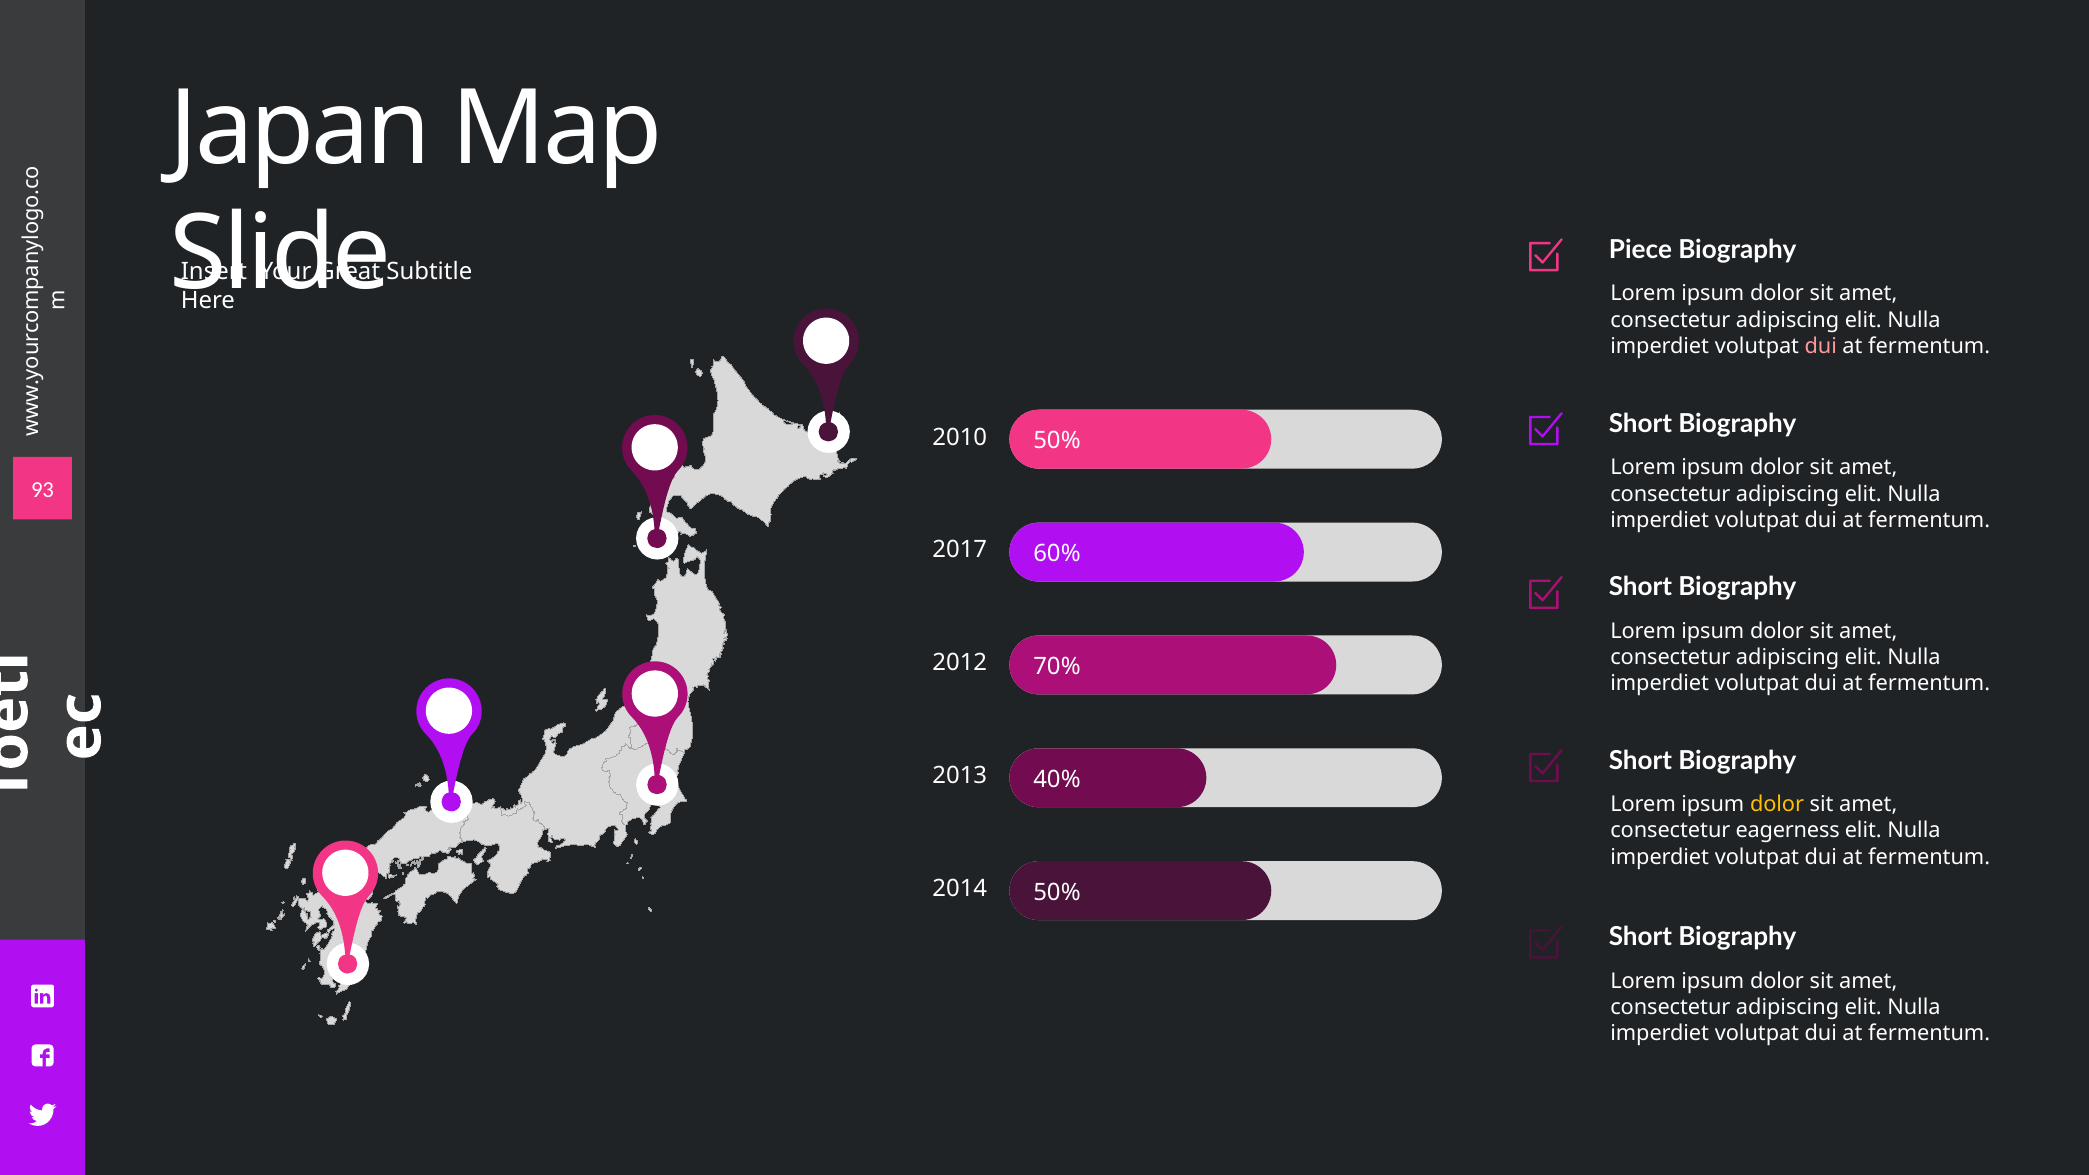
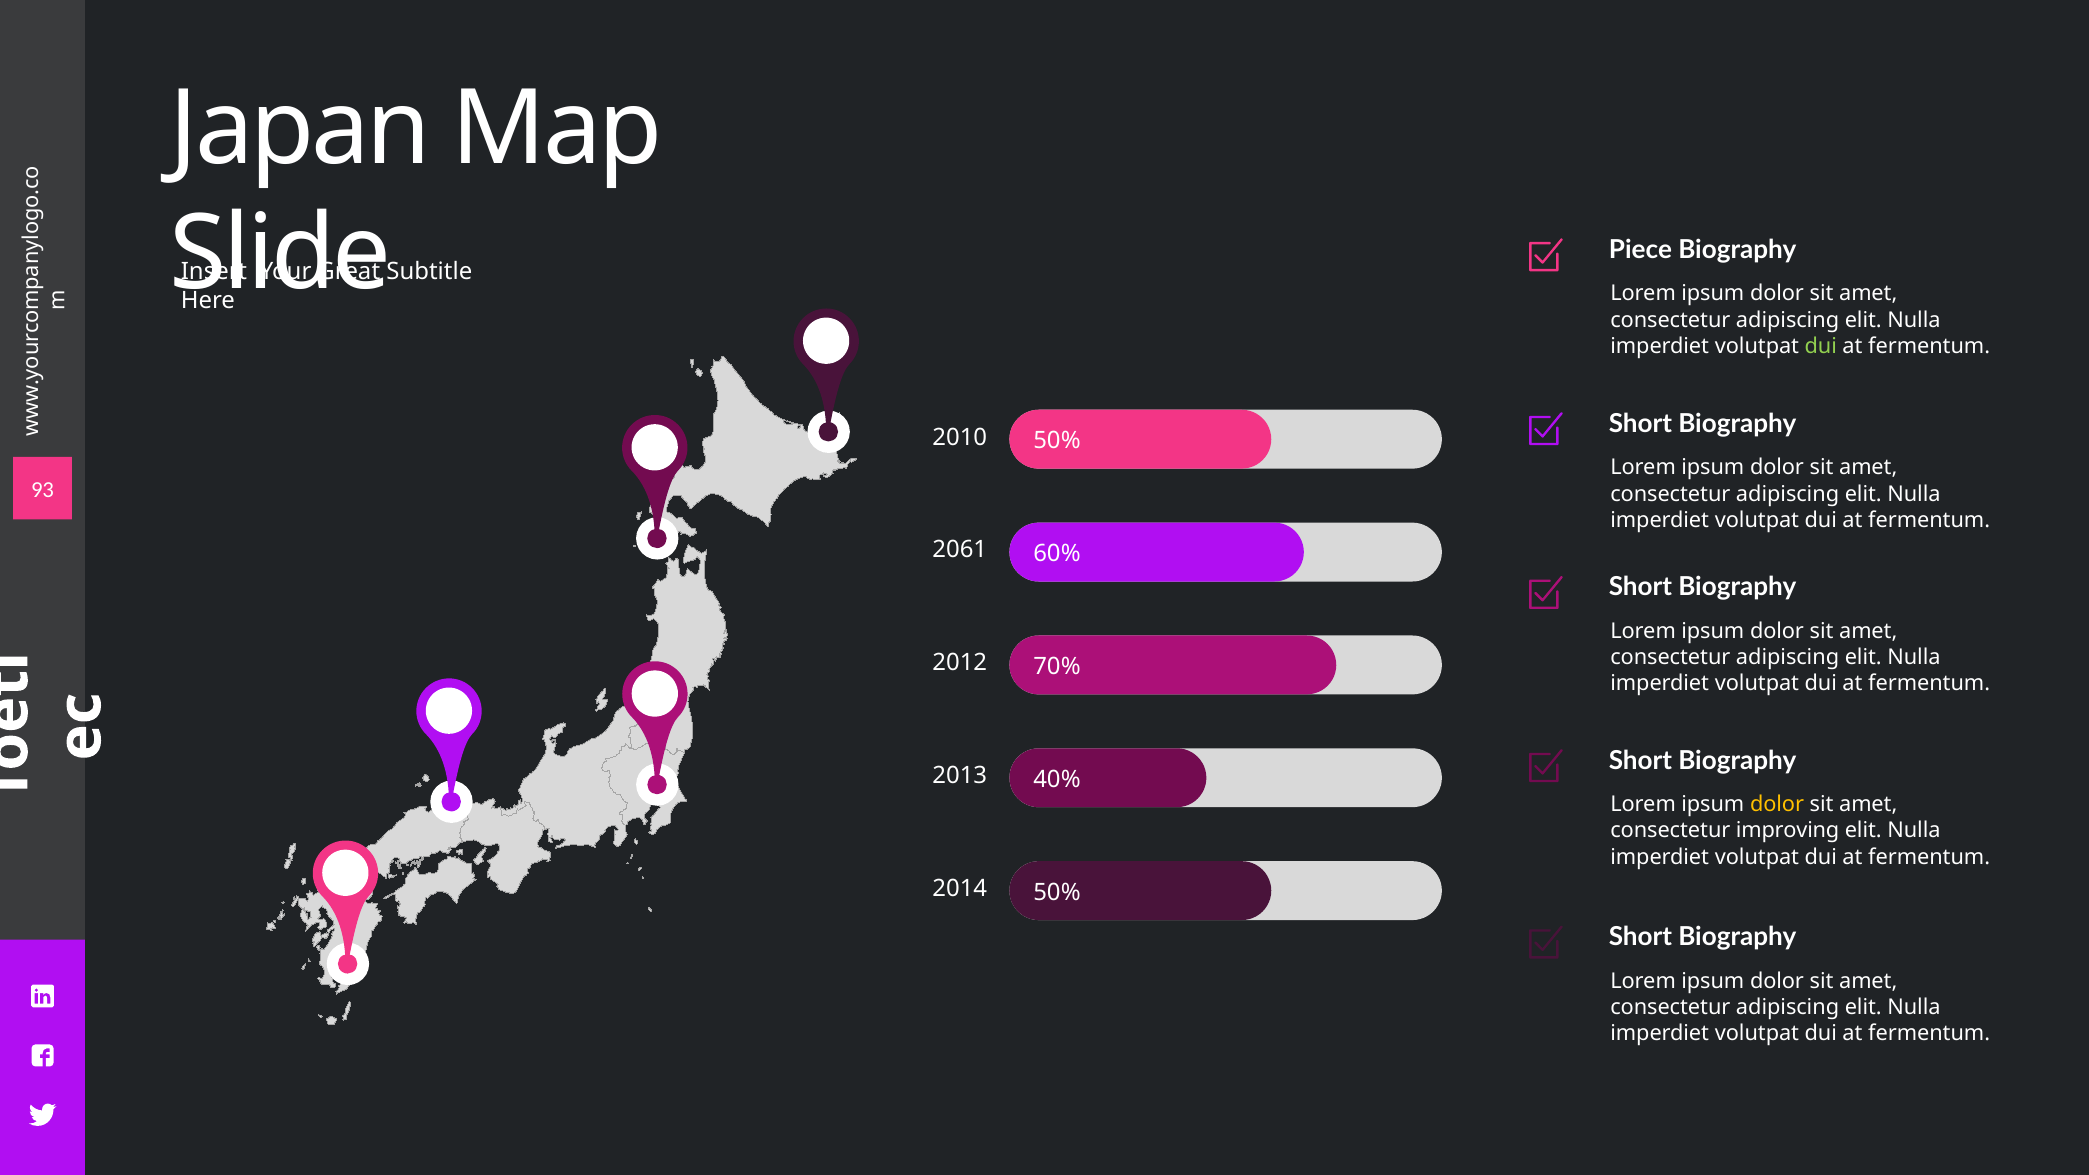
dui at (1821, 346) colour: pink -> light green
2017: 2017 -> 2061
eagerness: eagerness -> improving
